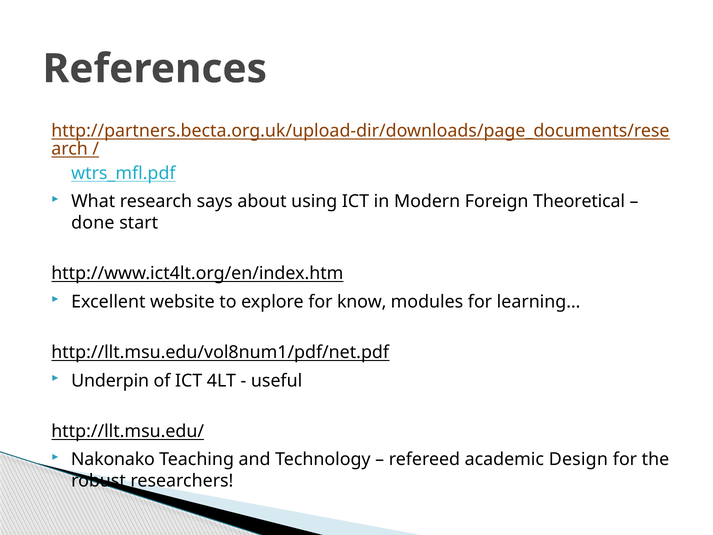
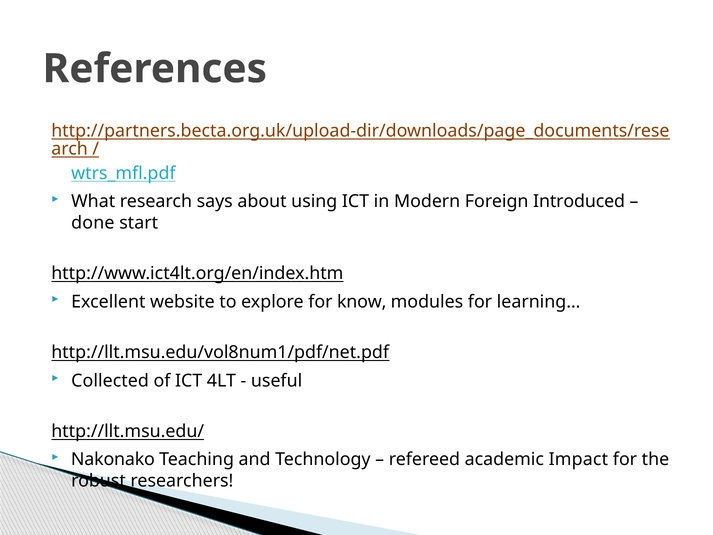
Theoretical: Theoretical -> Introduced
Underpin: Underpin -> Collected
Design: Design -> Impact
